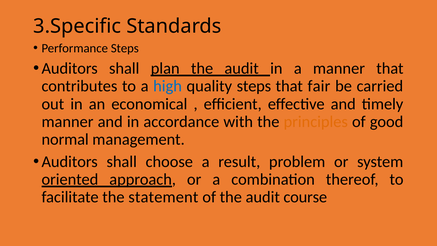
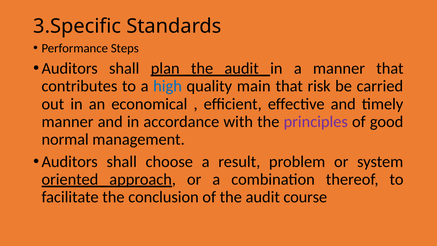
quality steps: steps -> main
fair: fair -> risk
principles colour: orange -> purple
statement: statement -> conclusion
